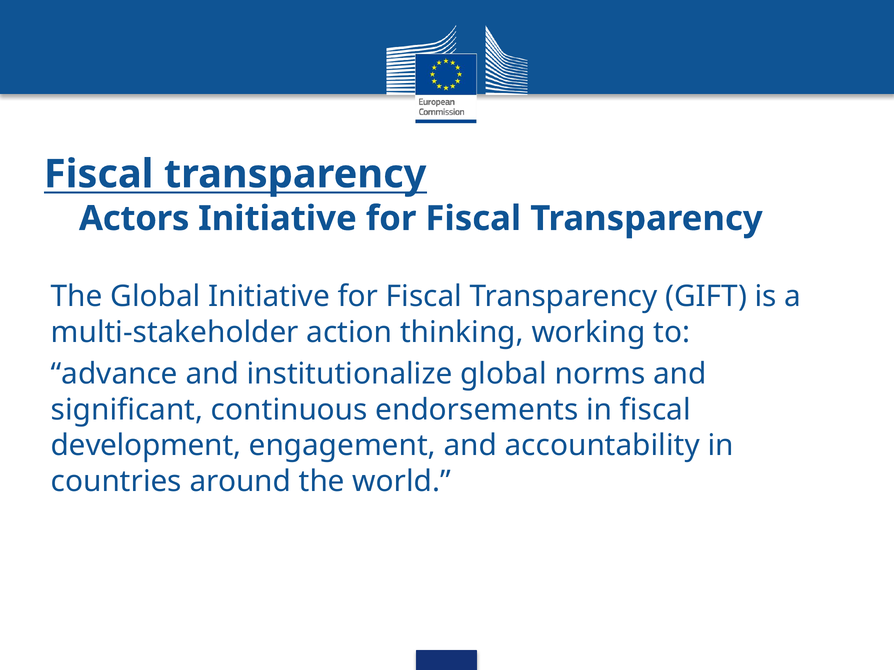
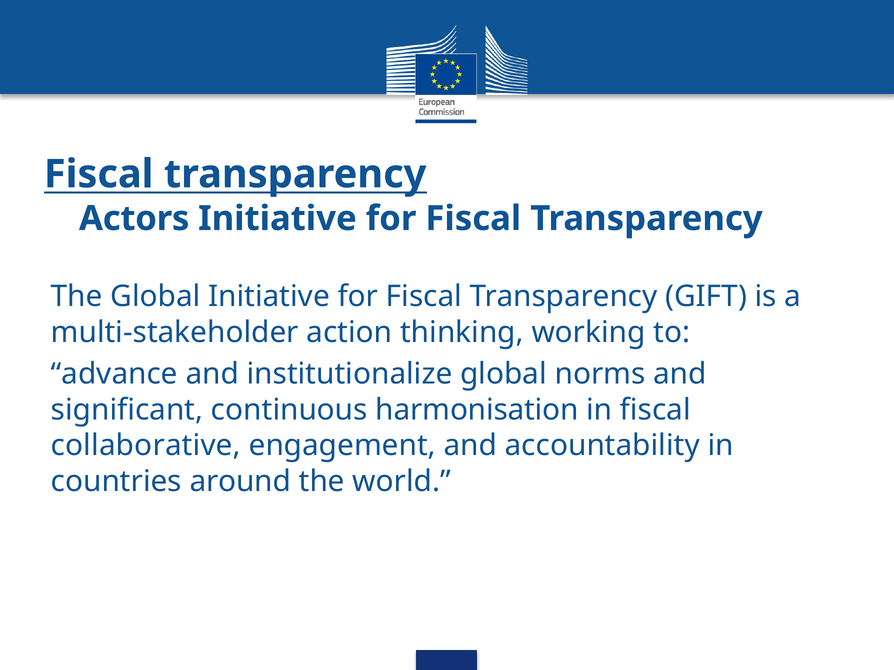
endorsements: endorsements -> harmonisation
development: development -> collaborative
